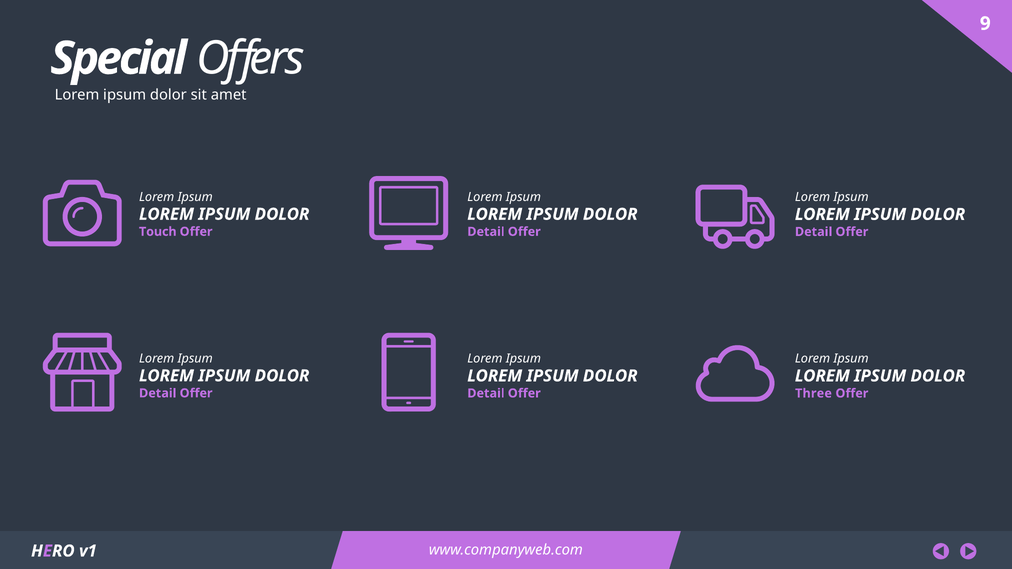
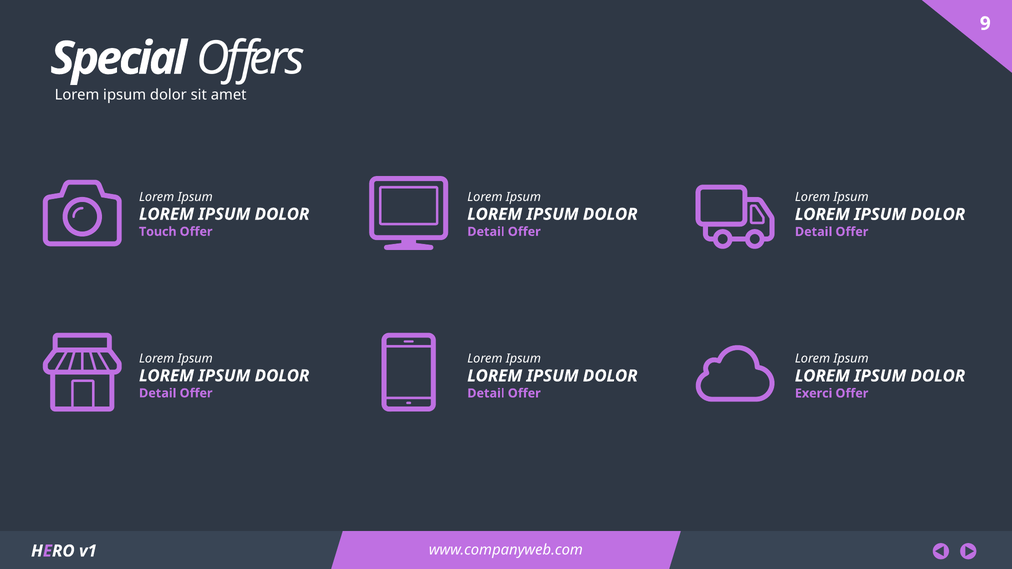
Three: Three -> Exerci
